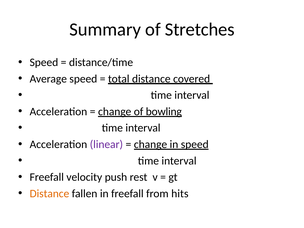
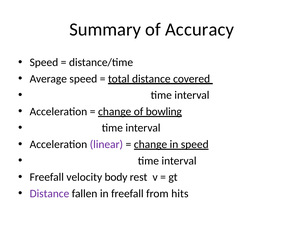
Stretches: Stretches -> Accuracy
push: push -> body
Distance at (49, 194) colour: orange -> purple
